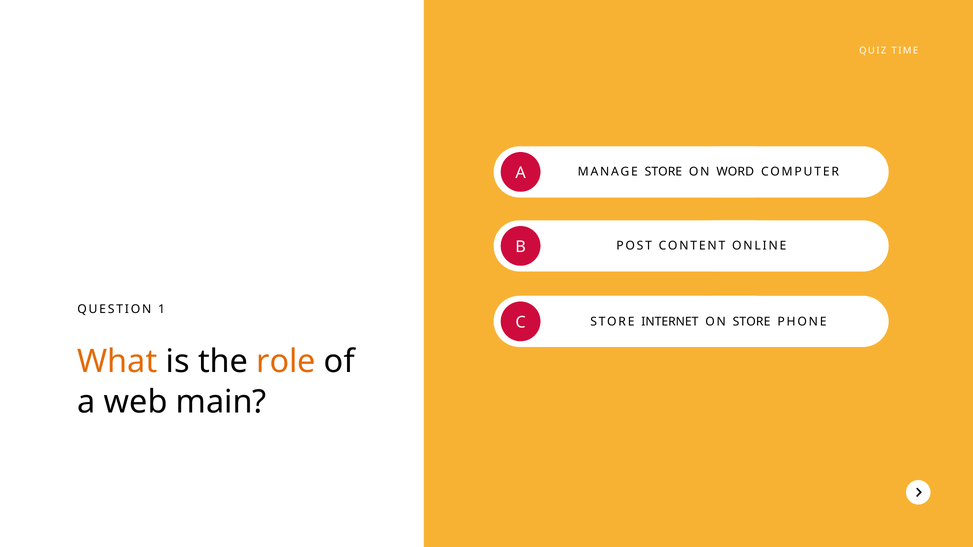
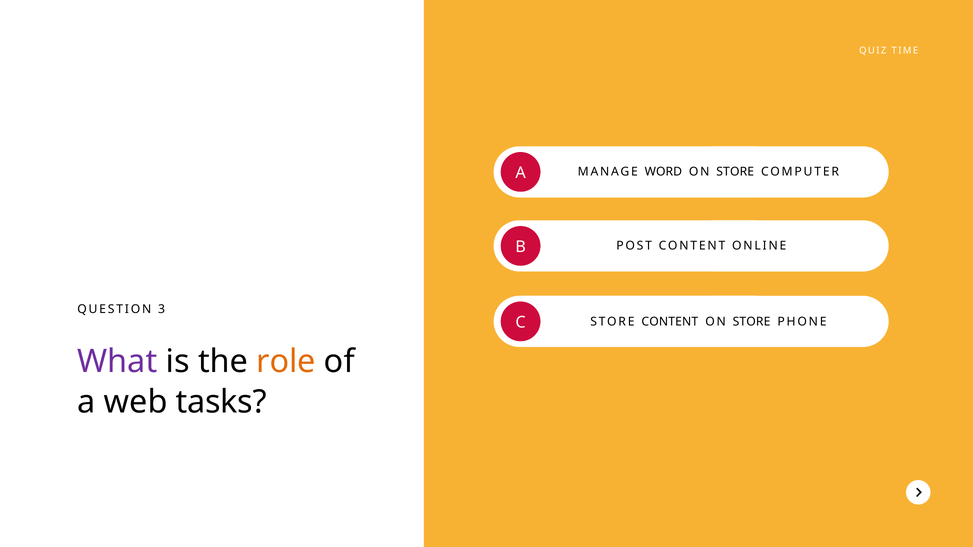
MANAGE STORE: STORE -> WORD
WORD at (735, 172): WORD -> STORE
1: 1 -> 3
STORE INTERNET: INTERNET -> CONTENT
What colour: orange -> purple
main: main -> tasks
